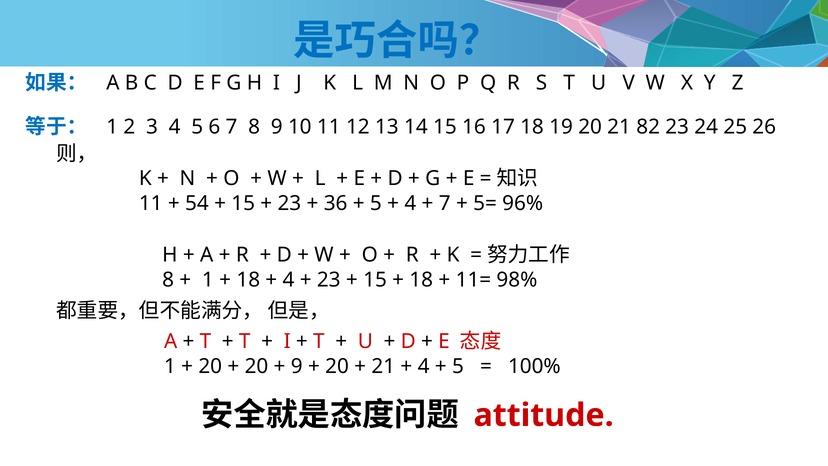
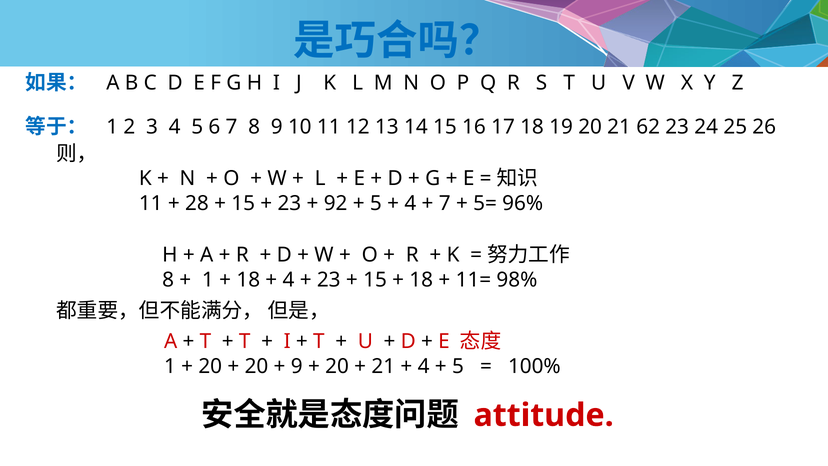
82: 82 -> 62
54: 54 -> 28
36: 36 -> 92
